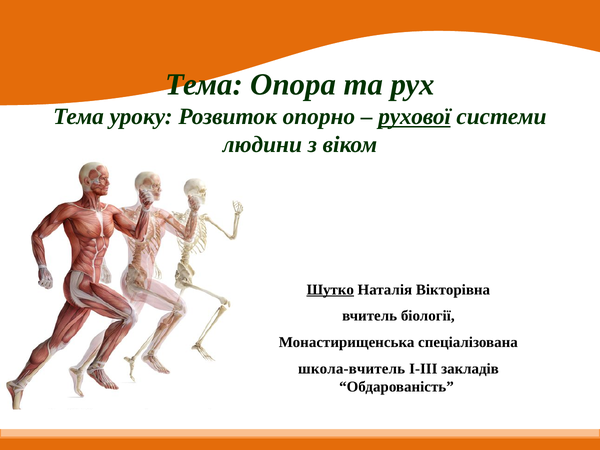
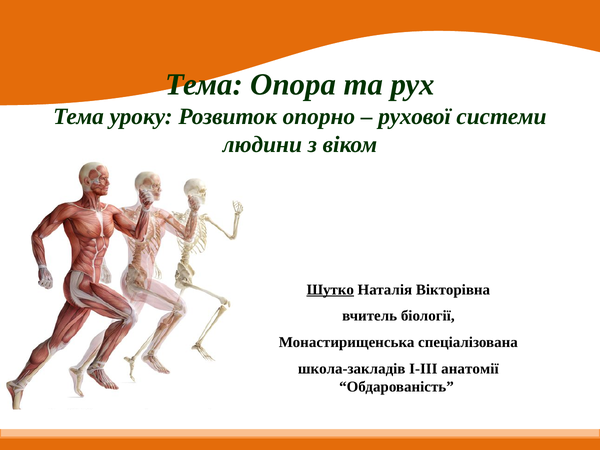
рухової underline: present -> none
школа-вчитель: школа-вчитель -> школа-закладів
закладів: закладів -> анатомії
